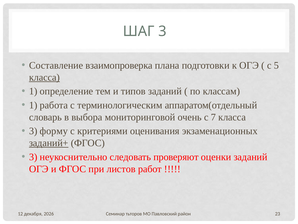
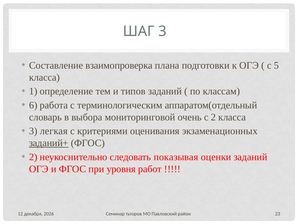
класса at (44, 77) underline: present -> none
1 at (33, 105): 1 -> 6
с 7: 7 -> 2
форму: форму -> легкая
3 at (33, 157): 3 -> 2
проверяют: проверяют -> показывая
листов: листов -> уровня
